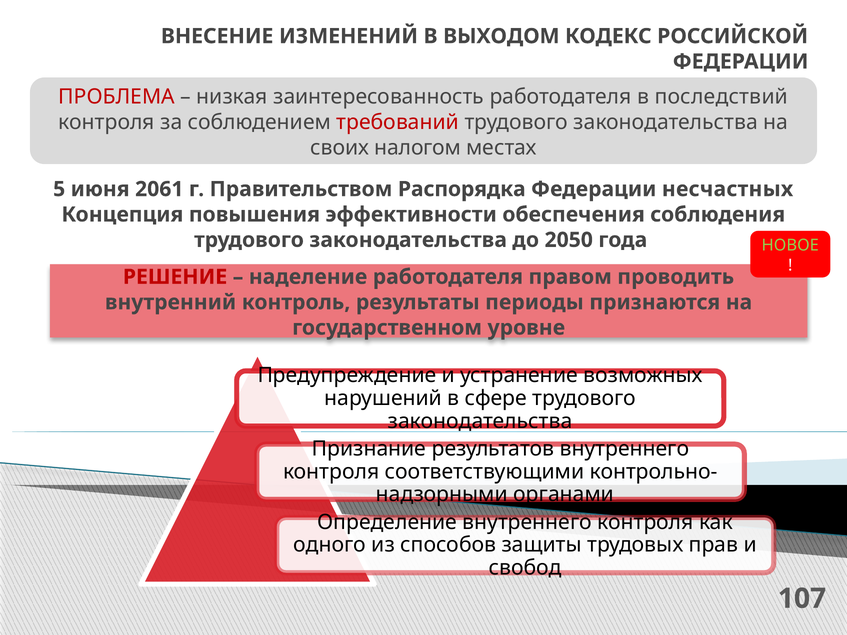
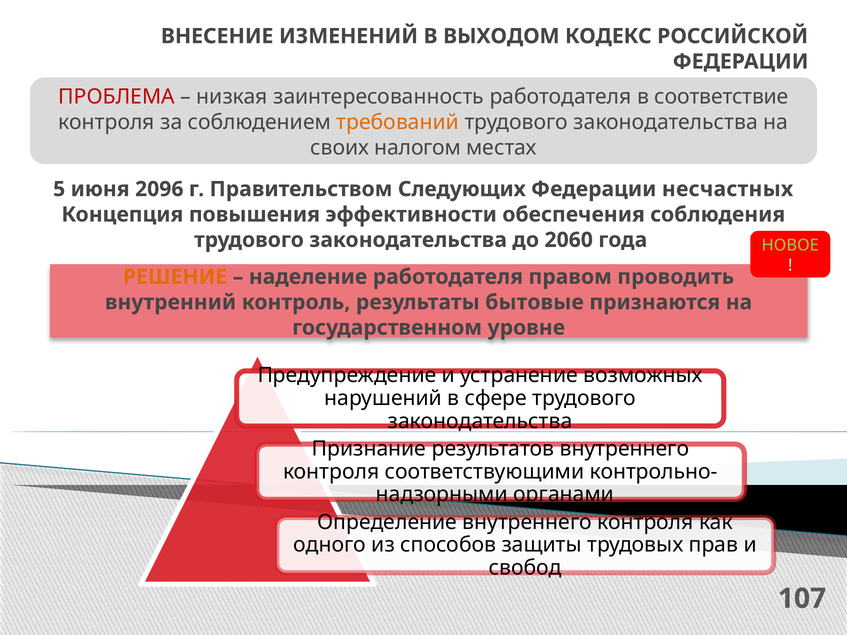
последствий: последствий -> соответствие
требований colour: red -> orange
2061: 2061 -> 2096
Распорядка: Распорядка -> Следующих
2050: 2050 -> 2060
РЕШЕНИЕ colour: red -> orange
периоды: периоды -> бытовые
